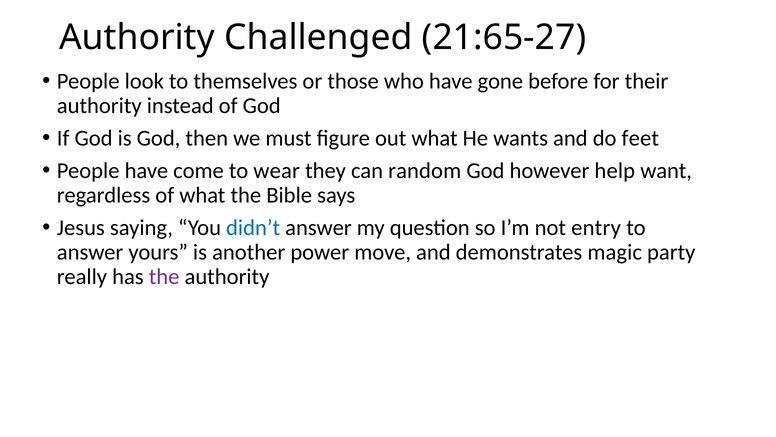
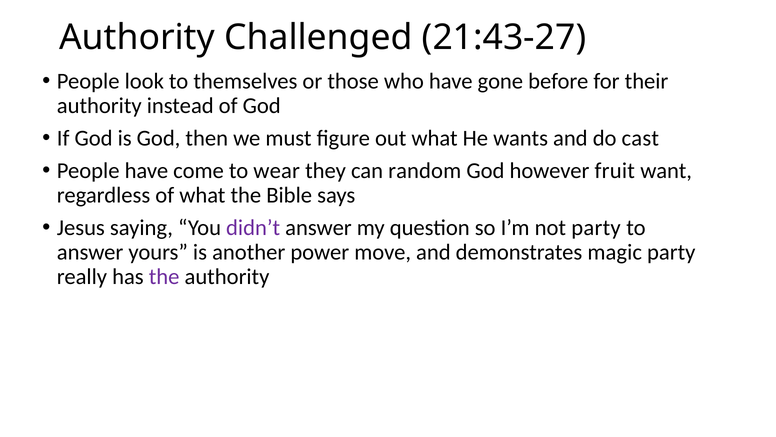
21:65-27: 21:65-27 -> 21:43-27
feet: feet -> cast
help: help -> fruit
didn’t colour: blue -> purple
not entry: entry -> party
